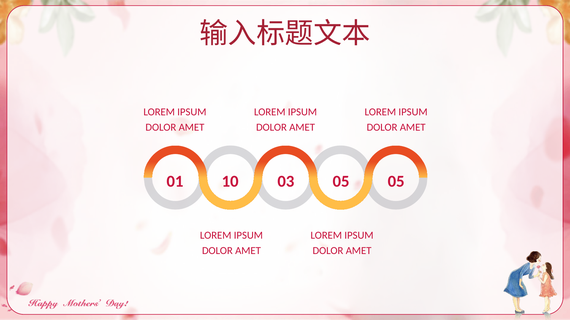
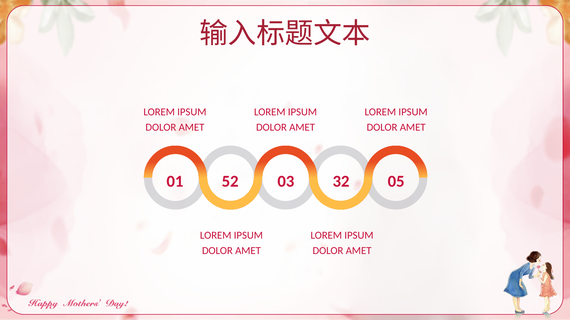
10: 10 -> 52
03 05: 05 -> 32
